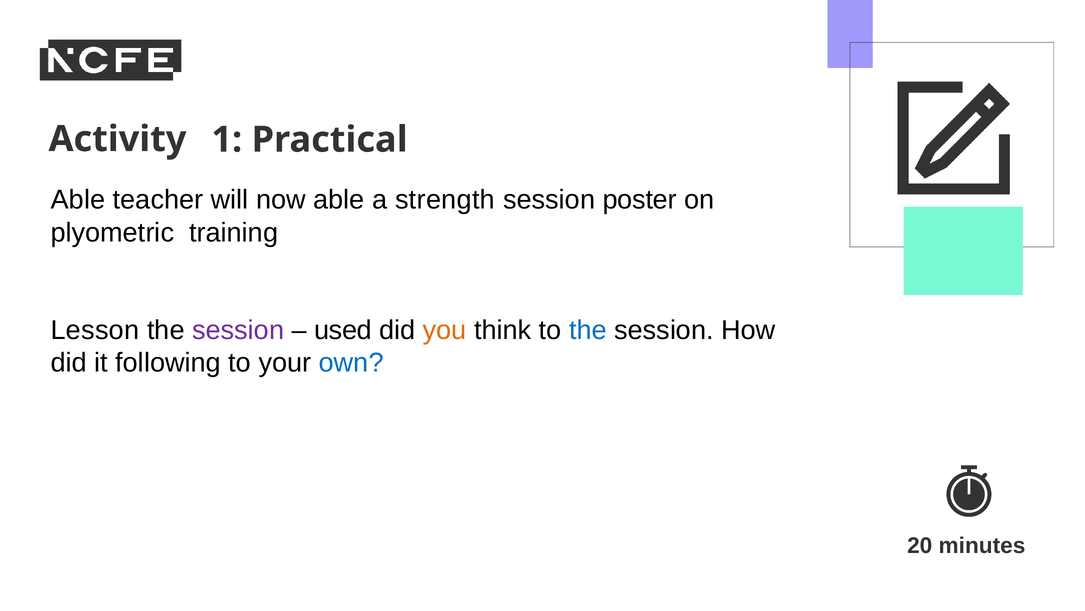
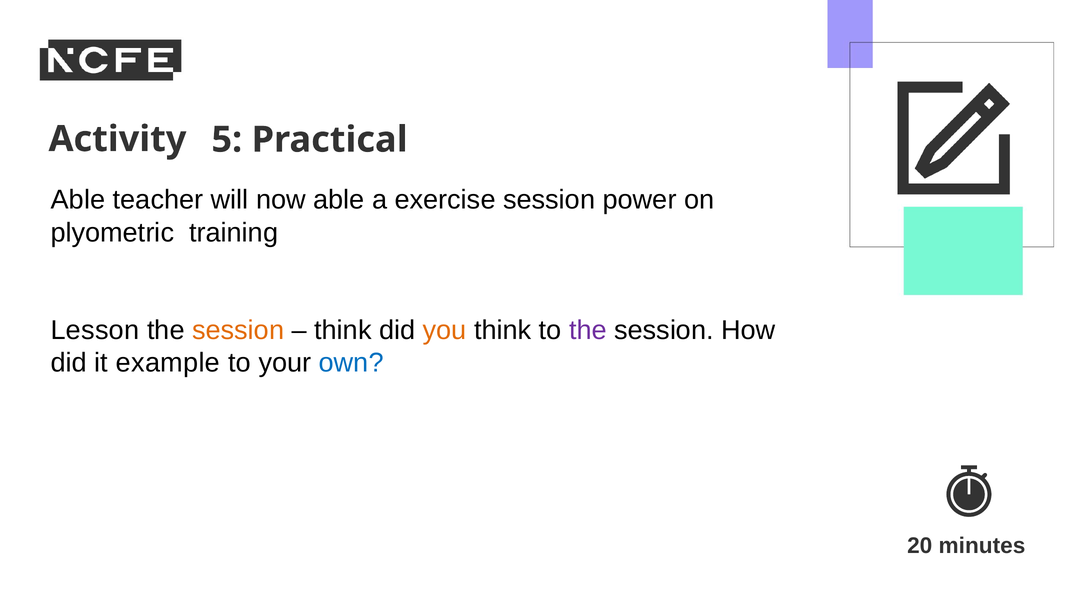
1: 1 -> 5
strength: strength -> exercise
poster: poster -> power
session at (238, 330) colour: purple -> orange
used at (343, 330): used -> think
the at (588, 330) colour: blue -> purple
following: following -> example
